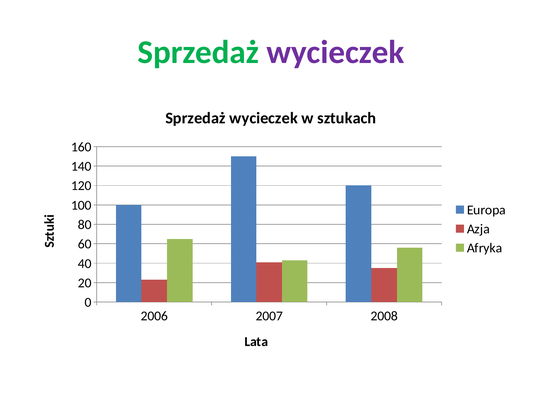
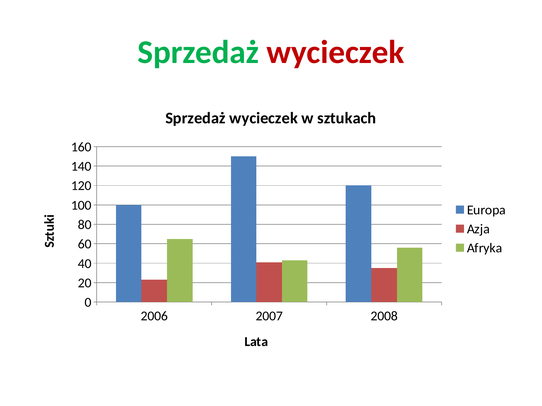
wycieczek at (335, 52) colour: purple -> red
